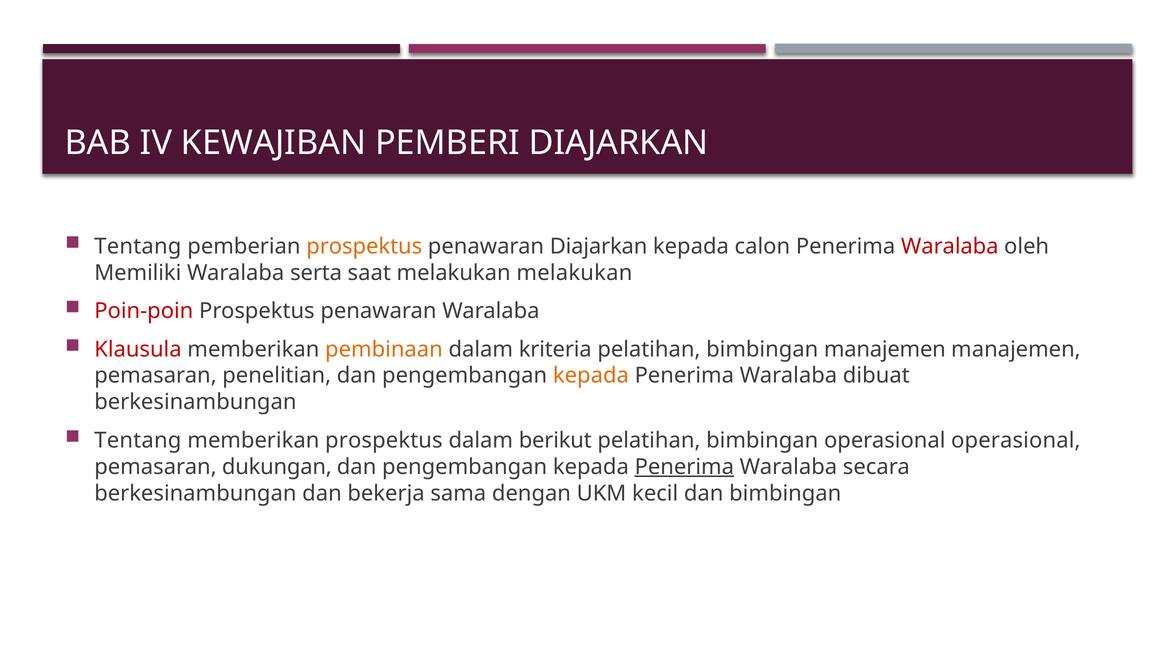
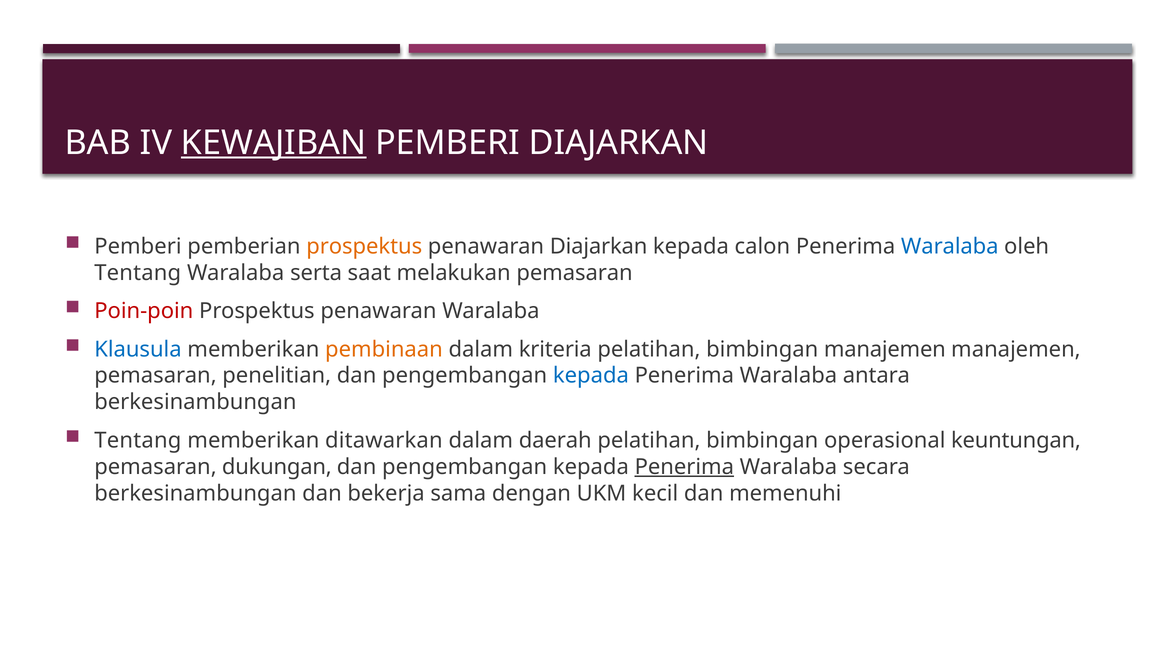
KEWAJIBAN underline: none -> present
Tentang at (138, 246): Tentang -> Pemberi
Waralaba at (950, 246) colour: red -> blue
Memiliki at (138, 273): Memiliki -> Tentang
melakukan melakukan: melakukan -> pemasaran
Klausula colour: red -> blue
kepada at (591, 376) colour: orange -> blue
dibuat: dibuat -> antara
memberikan prospektus: prospektus -> ditawarkan
berikut: berikut -> daerah
operasional operasional: operasional -> keuntungan
dan bimbingan: bimbingan -> memenuhi
